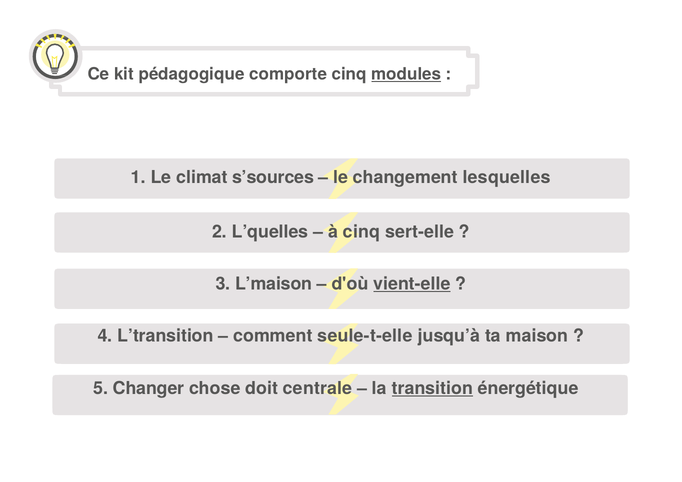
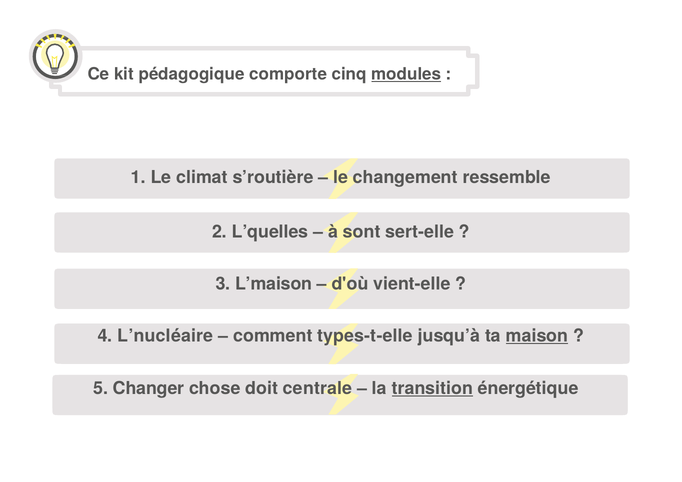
s’sources: s’sources -> s’routière
lesquelles: lesquelles -> ressemble
à cinq: cinq -> sont
vient-elle underline: present -> none
L’transition: L’transition -> L’nucléaire
seule-t-elle: seule-t-elle -> types-t-elle
maison underline: none -> present
